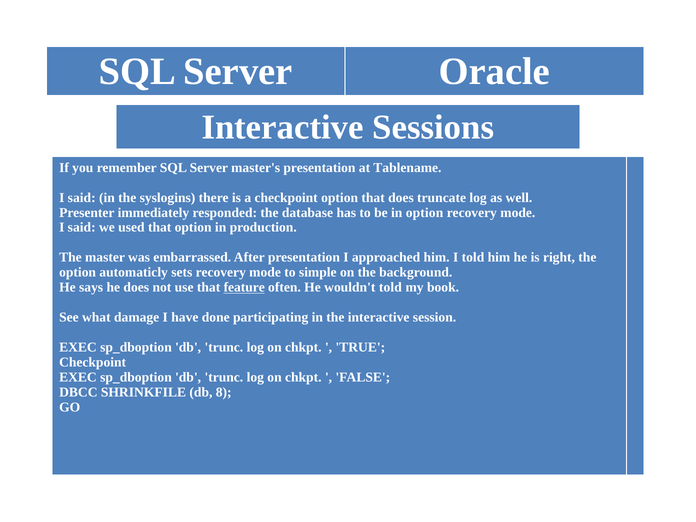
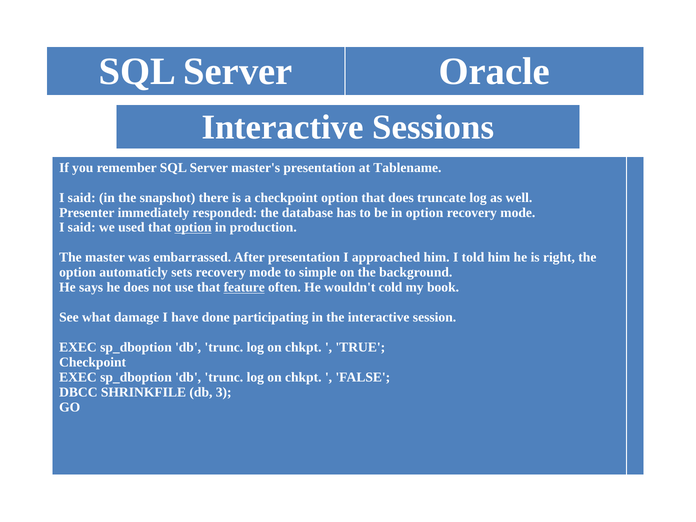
syslogins: syslogins -> snapshot
option at (193, 228) underline: none -> present
wouldn't told: told -> cold
8: 8 -> 3
